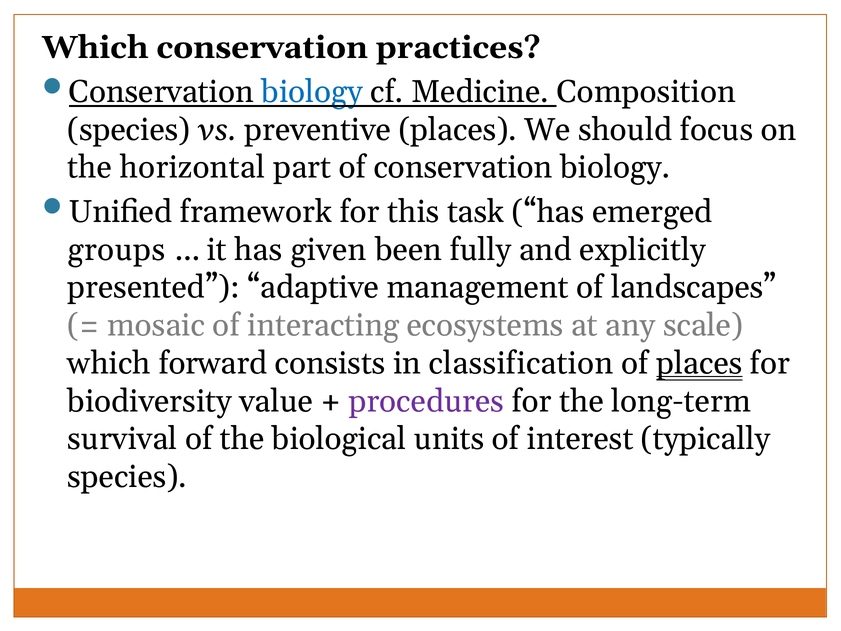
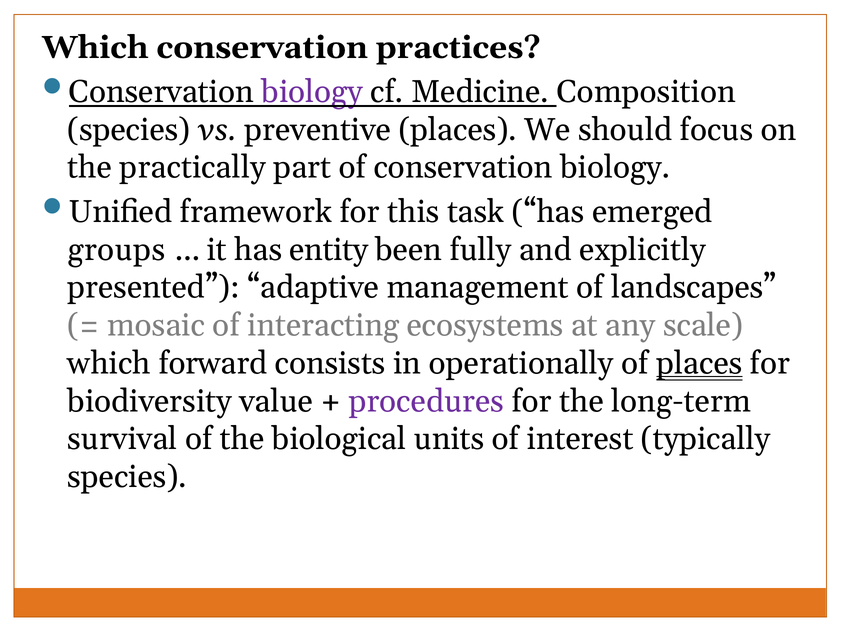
biology at (312, 92) colour: blue -> purple
horizontal: horizontal -> practically
given: given -> entity
classification: classification -> operationally
